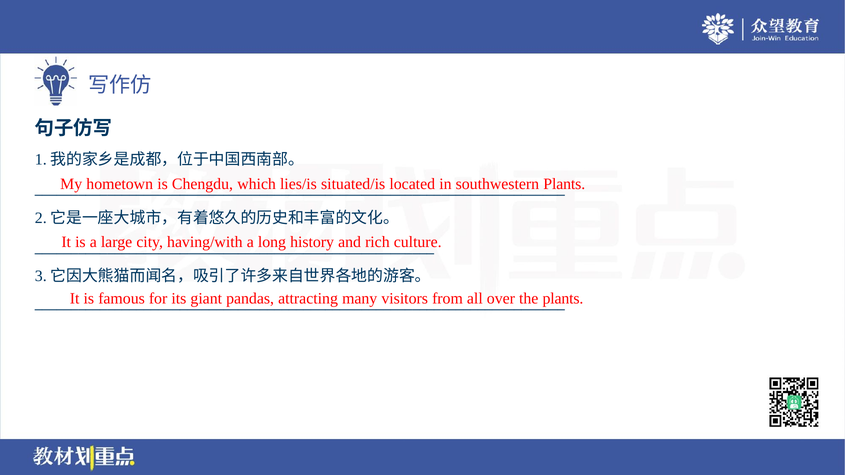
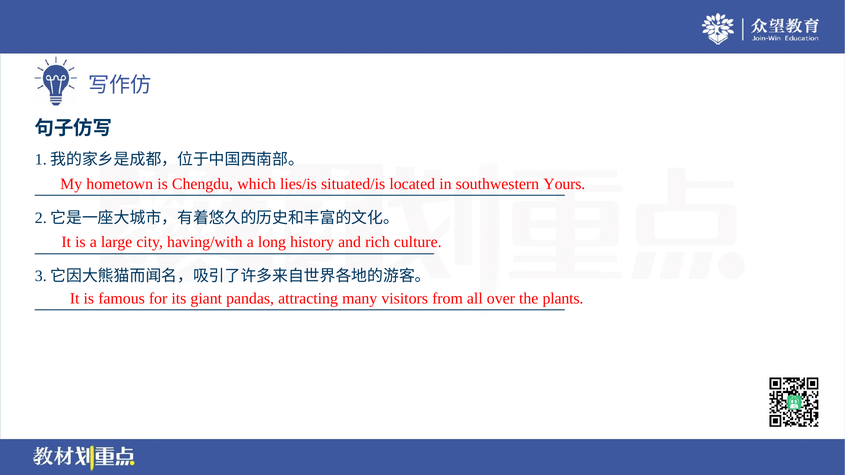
Plants at (564, 184): Plants -> Yours
